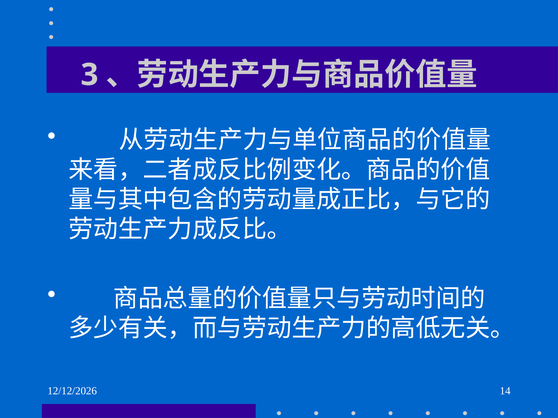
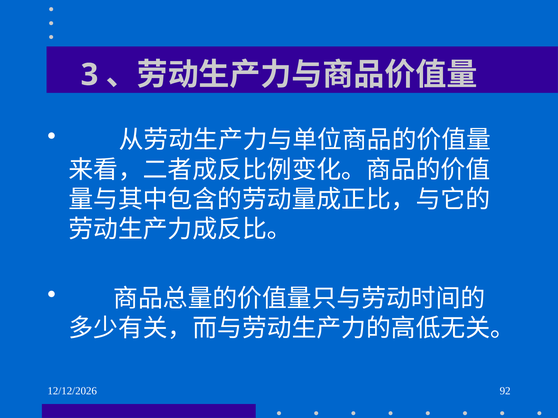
14: 14 -> 92
